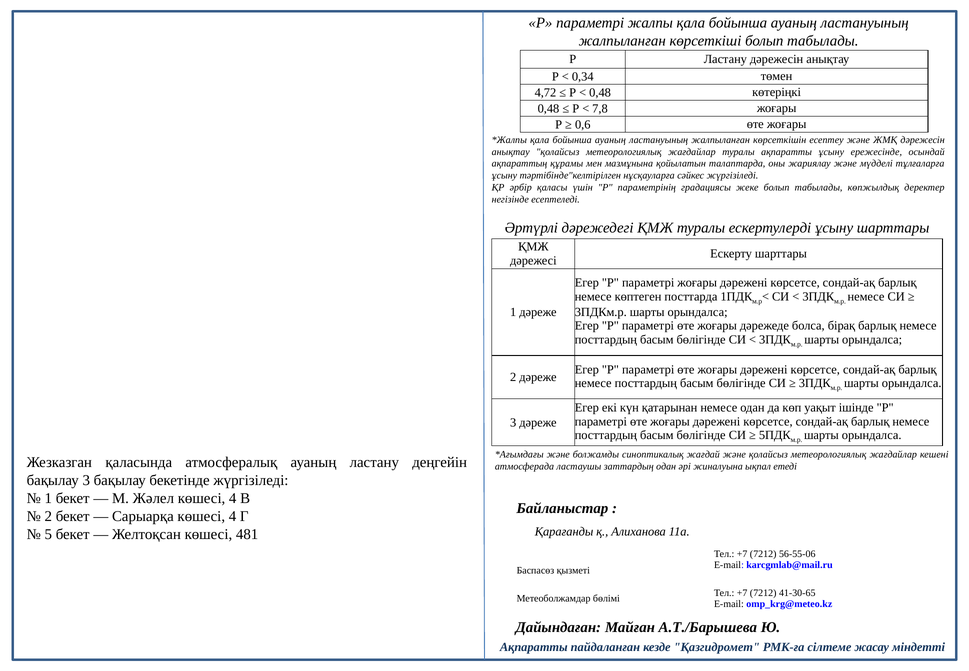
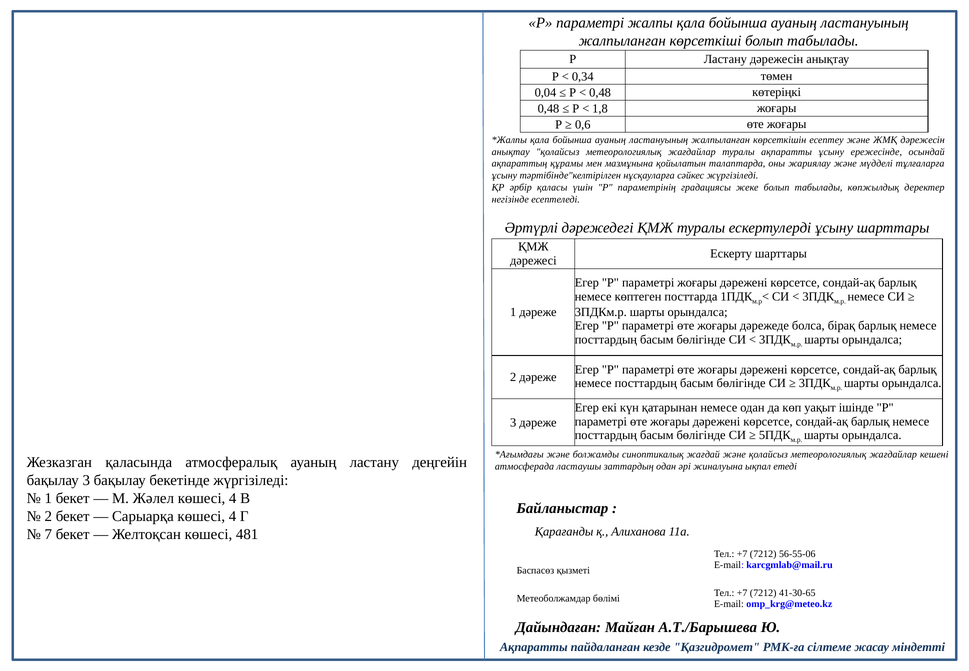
4,72: 4,72 -> 0,04
7,8: 7,8 -> 1,8
5: 5 -> 7
